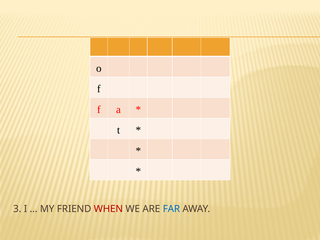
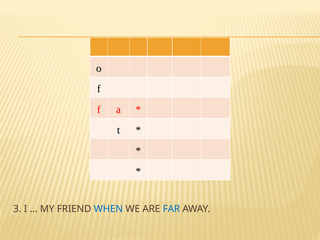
WHEN colour: red -> blue
